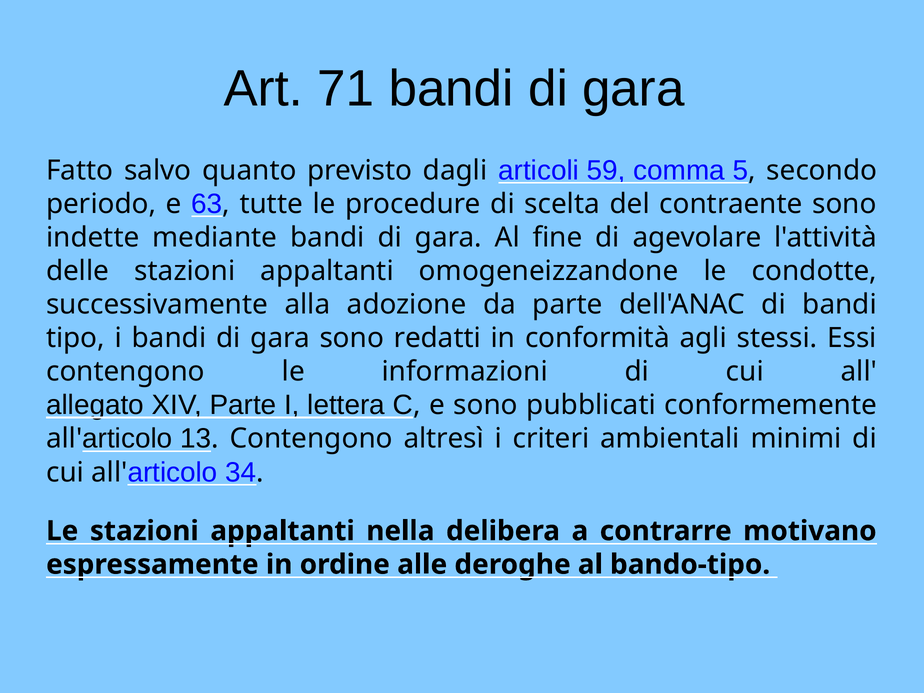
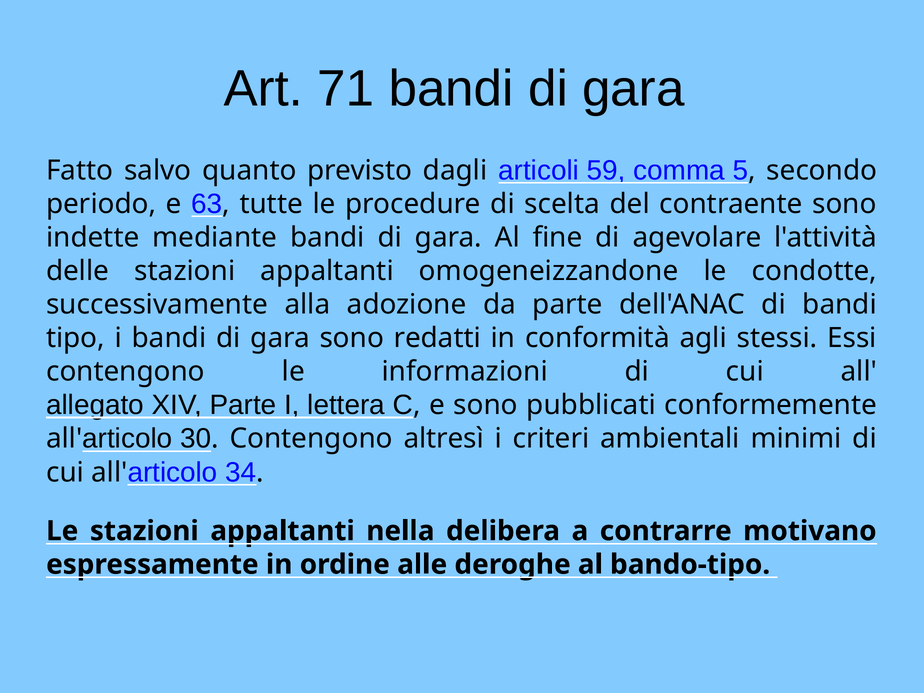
13: 13 -> 30
